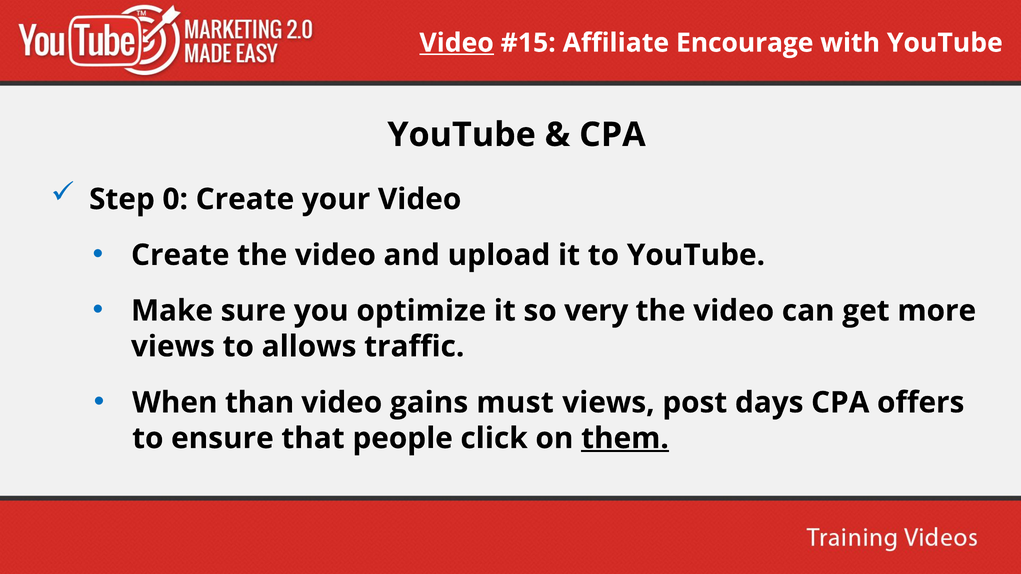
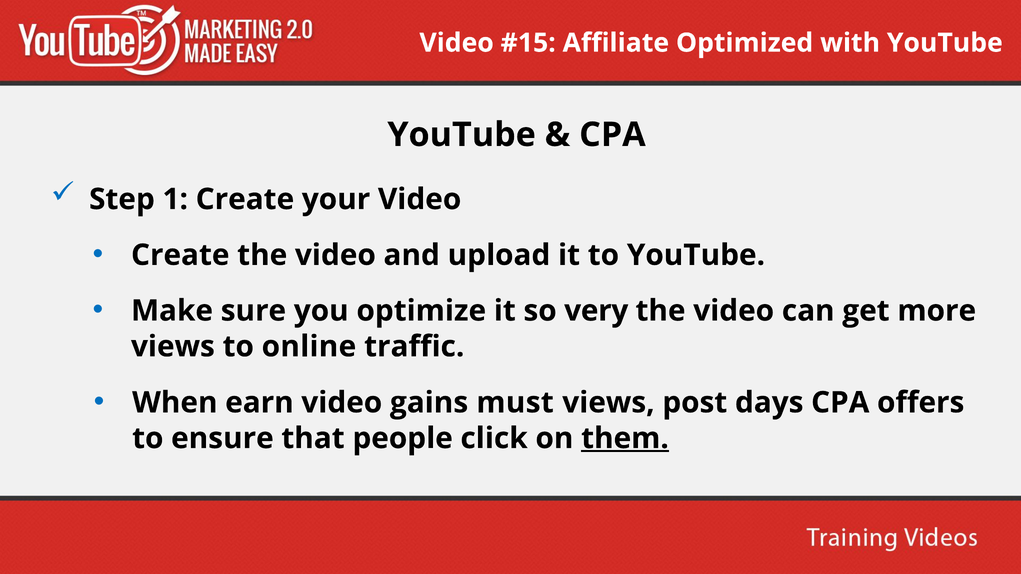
Video at (457, 43) underline: present -> none
Encourage: Encourage -> Optimized
0: 0 -> 1
allows: allows -> online
than: than -> earn
